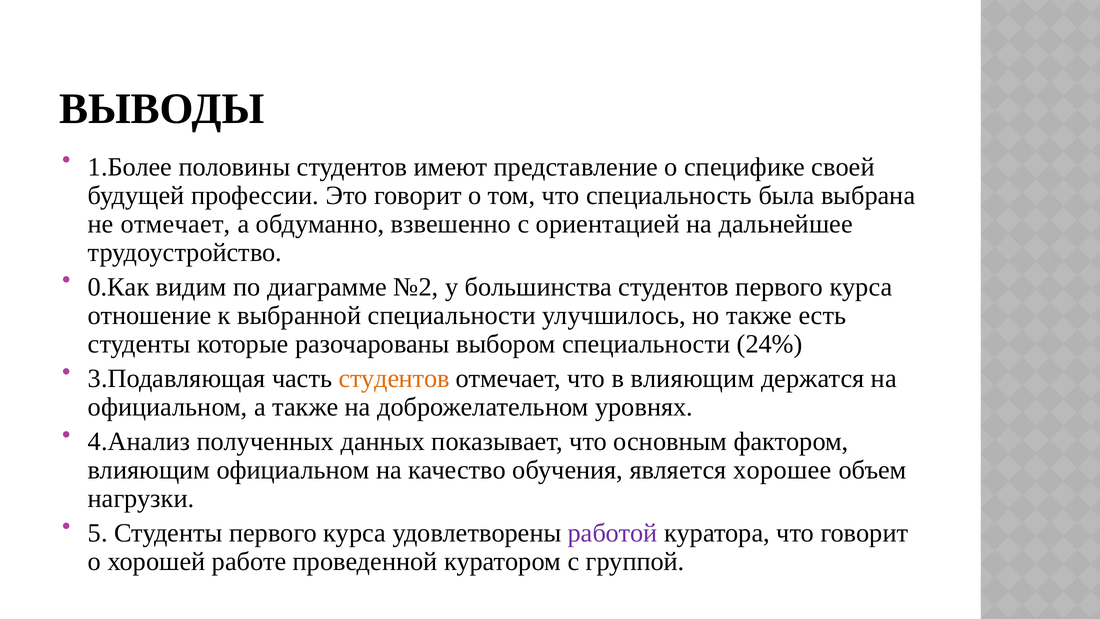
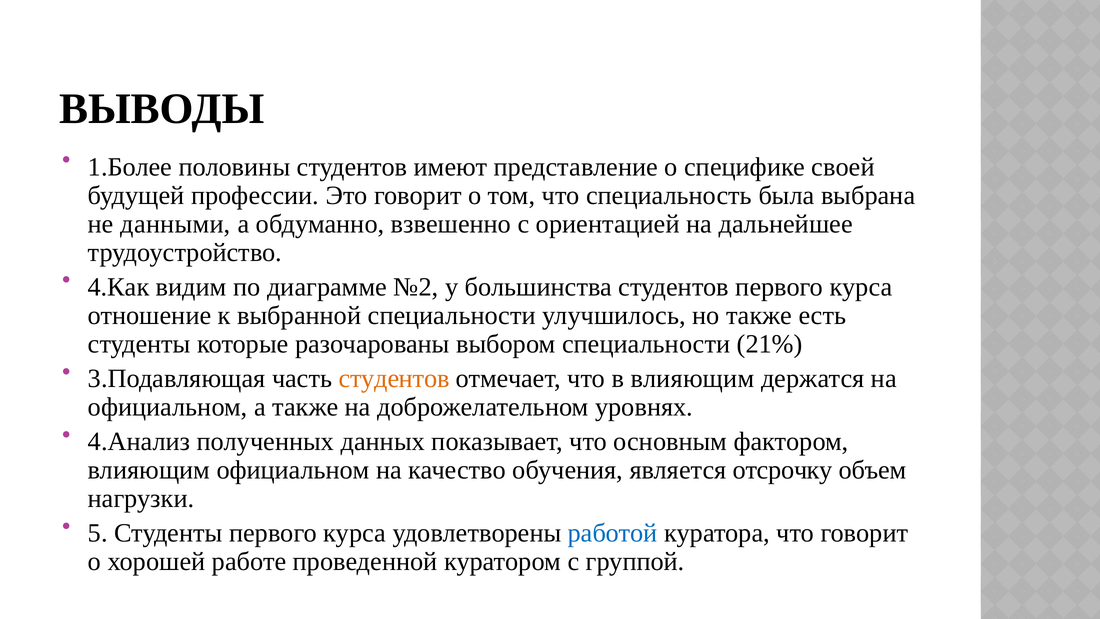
не отмечает: отмечает -> данными
0.Как: 0.Как -> 4.Как
24%: 24% -> 21%
хорошее: хорошее -> отсрочку
работой colour: purple -> blue
